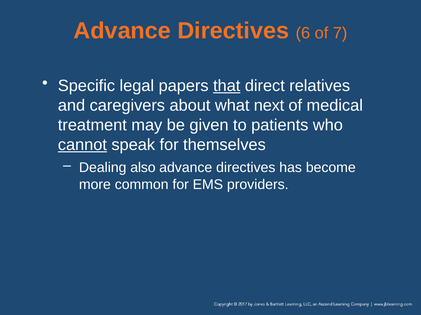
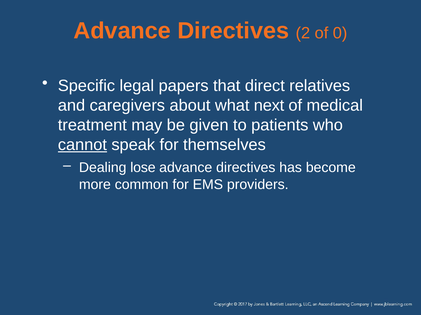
6: 6 -> 2
7: 7 -> 0
that underline: present -> none
also: also -> lose
